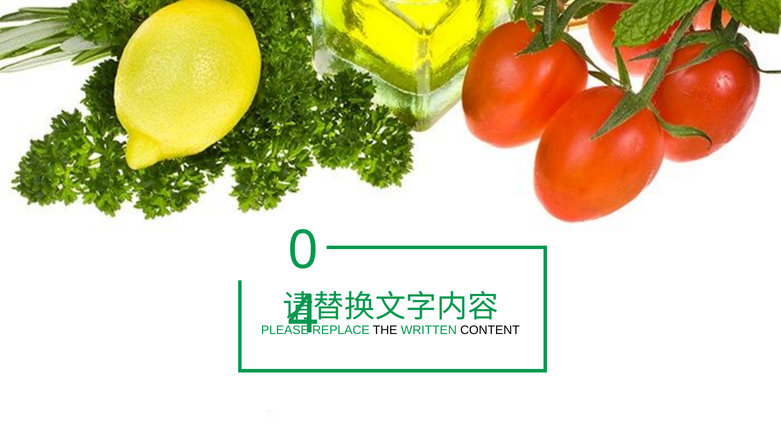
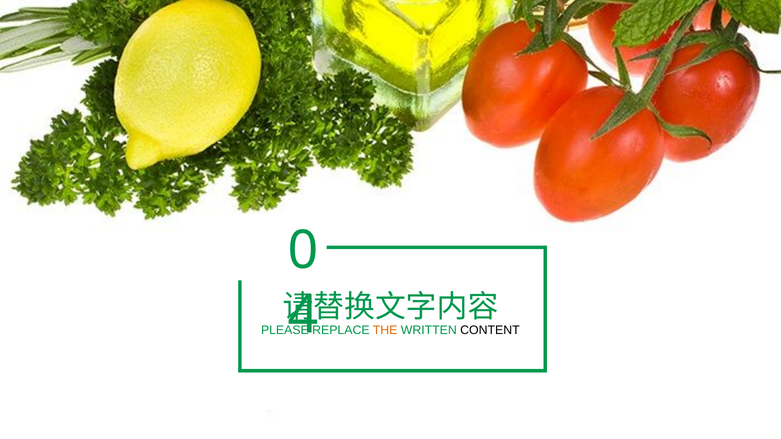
THE colour: black -> orange
